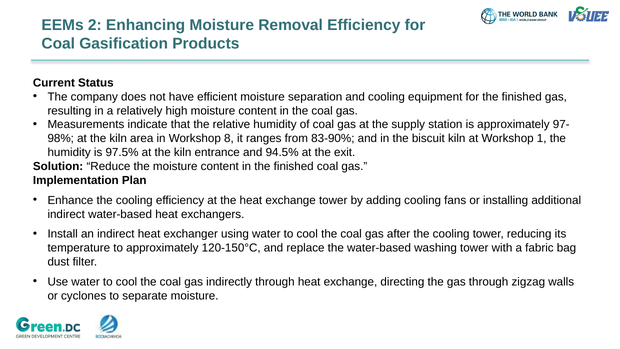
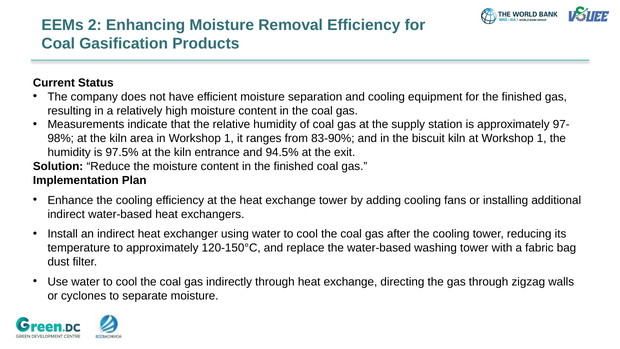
in Workshop 8: 8 -> 1
